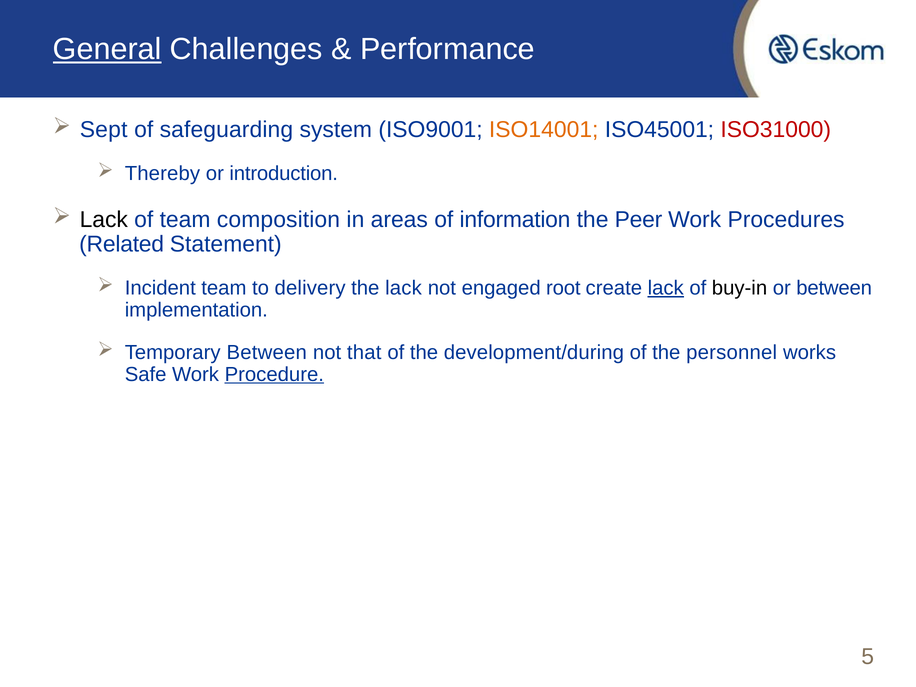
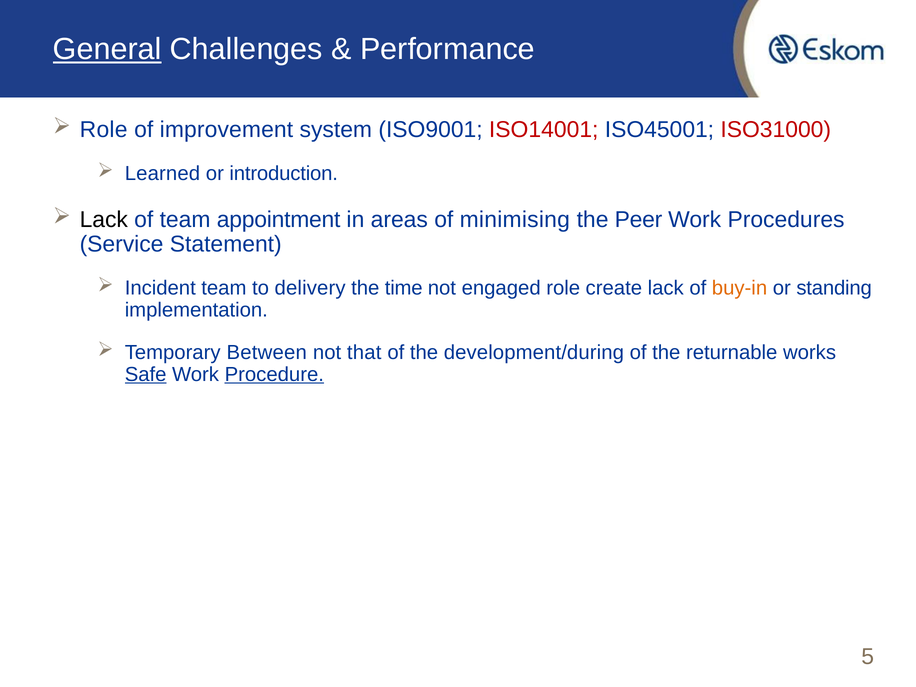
Sept at (104, 130): Sept -> Role
safeguarding: safeguarding -> improvement
ISO14001 colour: orange -> red
Thereby: Thereby -> Learned
composition: composition -> appointment
information: information -> minimising
Related: Related -> Service
the lack: lack -> time
engaged root: root -> role
lack at (666, 288) underline: present -> none
buy-in colour: black -> orange
or between: between -> standing
personnel: personnel -> returnable
Safe underline: none -> present
